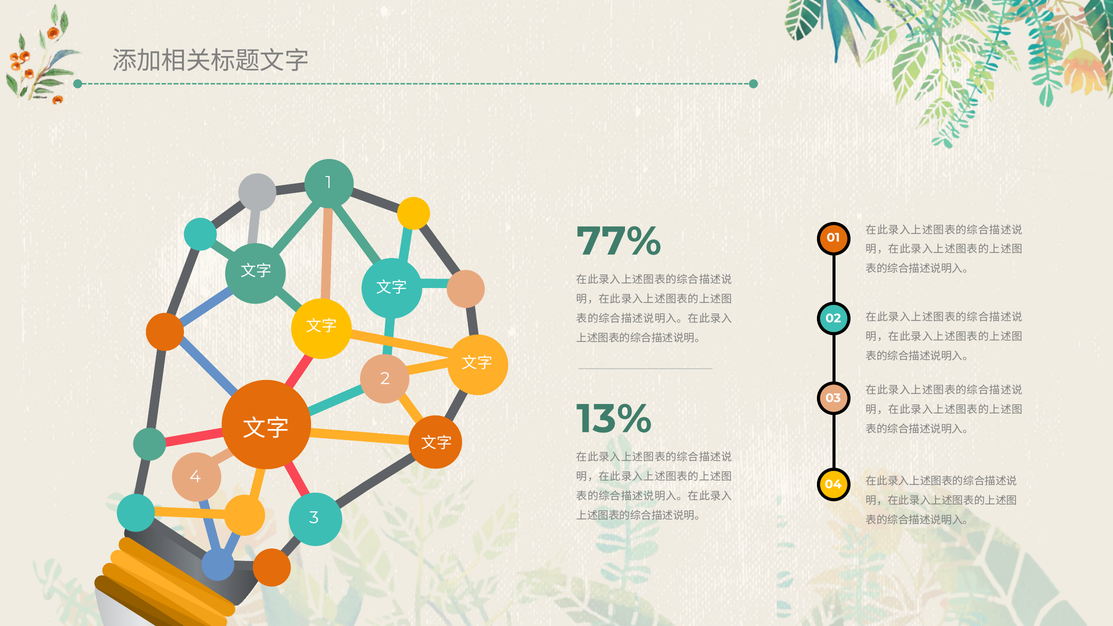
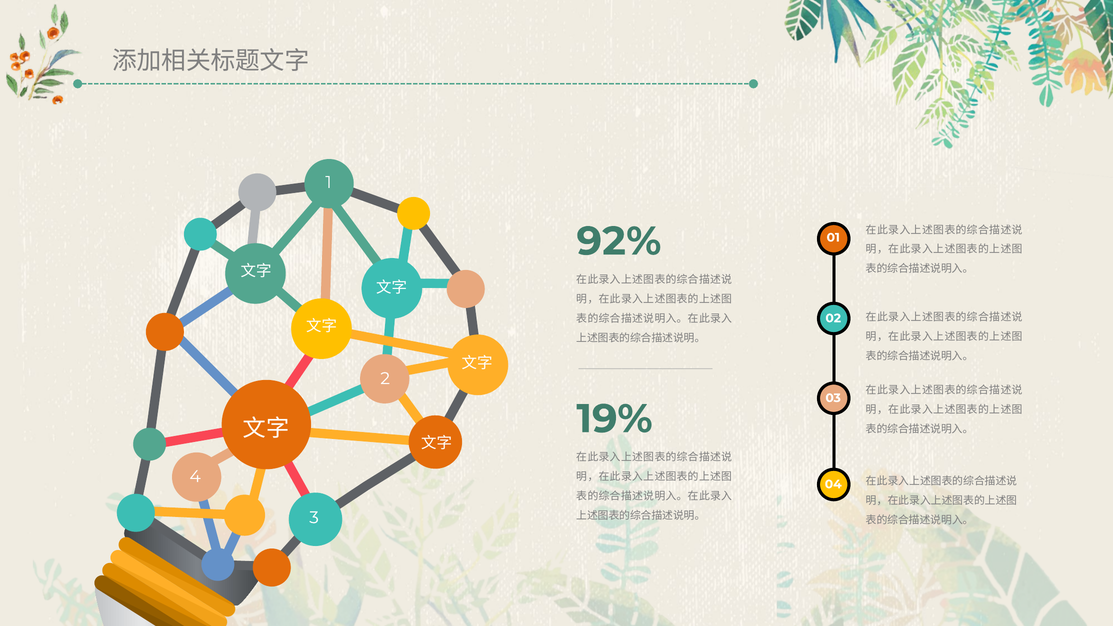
77%: 77% -> 92%
13%: 13% -> 19%
